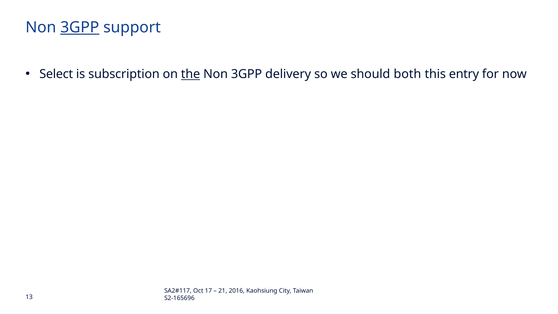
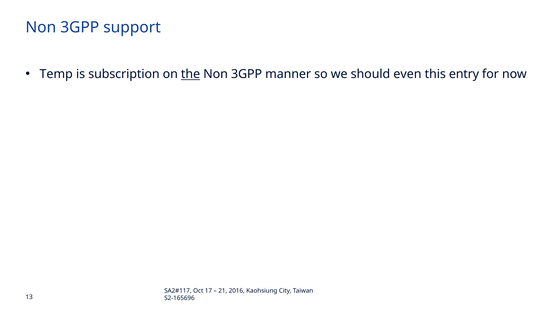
3GPP at (80, 27) underline: present -> none
Select: Select -> Temp
delivery: delivery -> manner
both: both -> even
